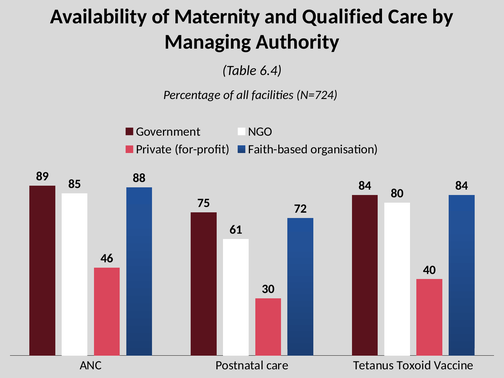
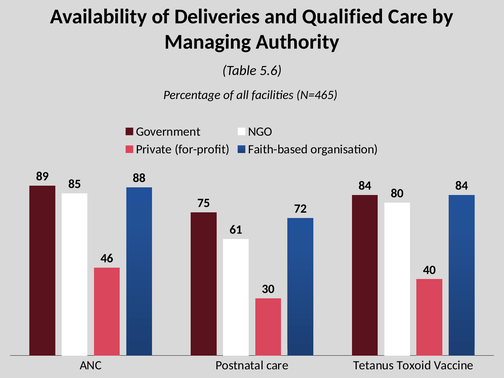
Maternity: Maternity -> Deliveries
6.4: 6.4 -> 5.6
N=724: N=724 -> N=465
